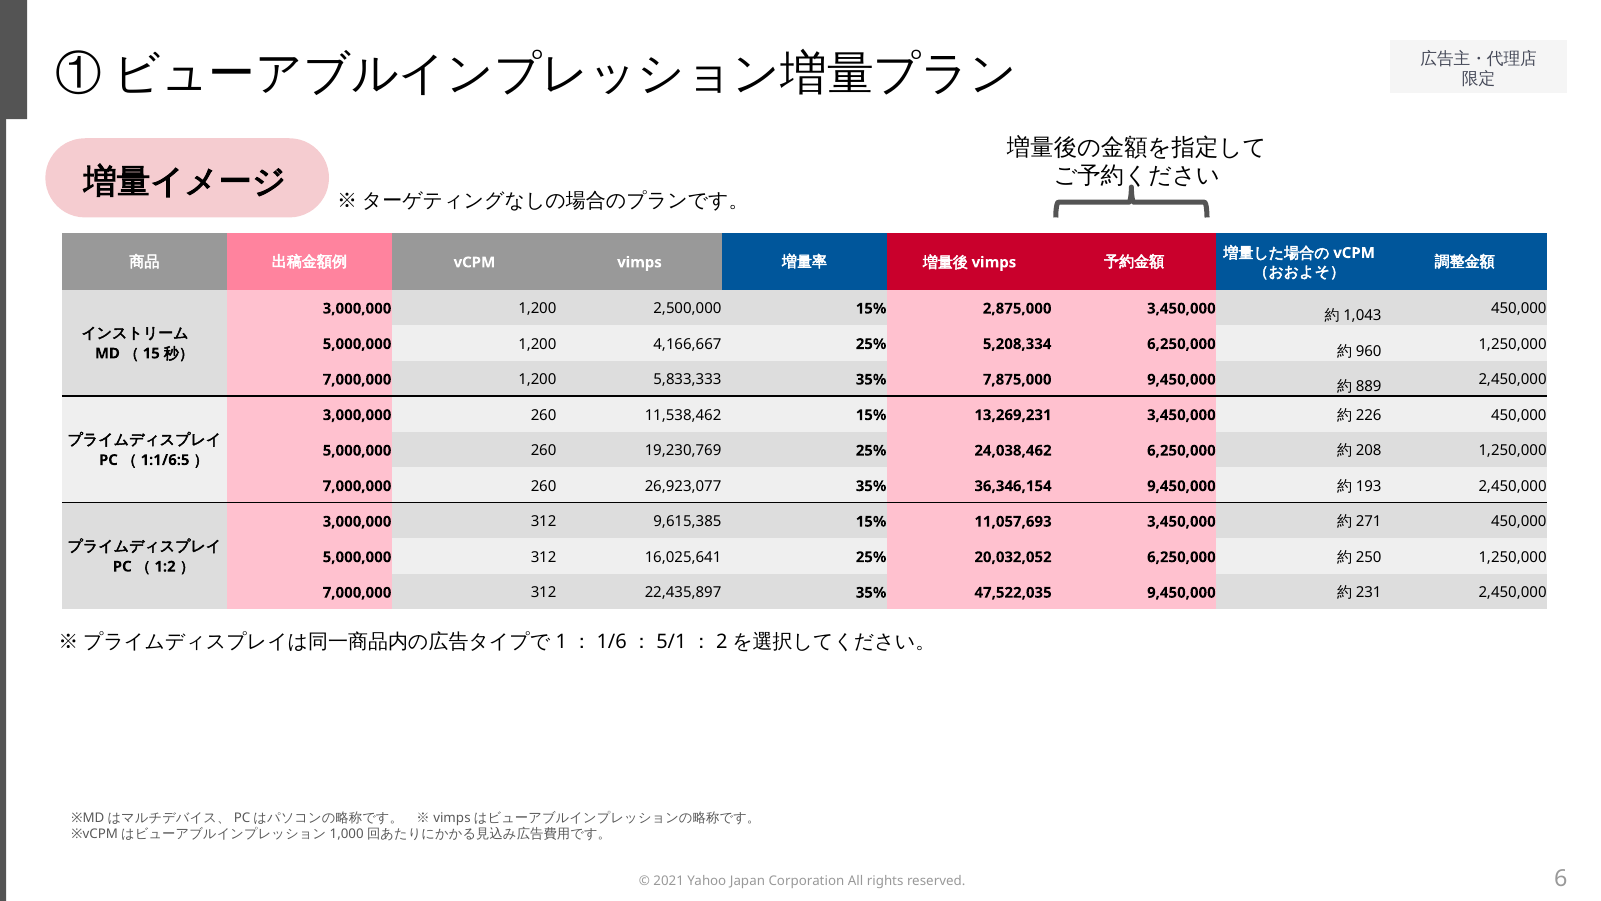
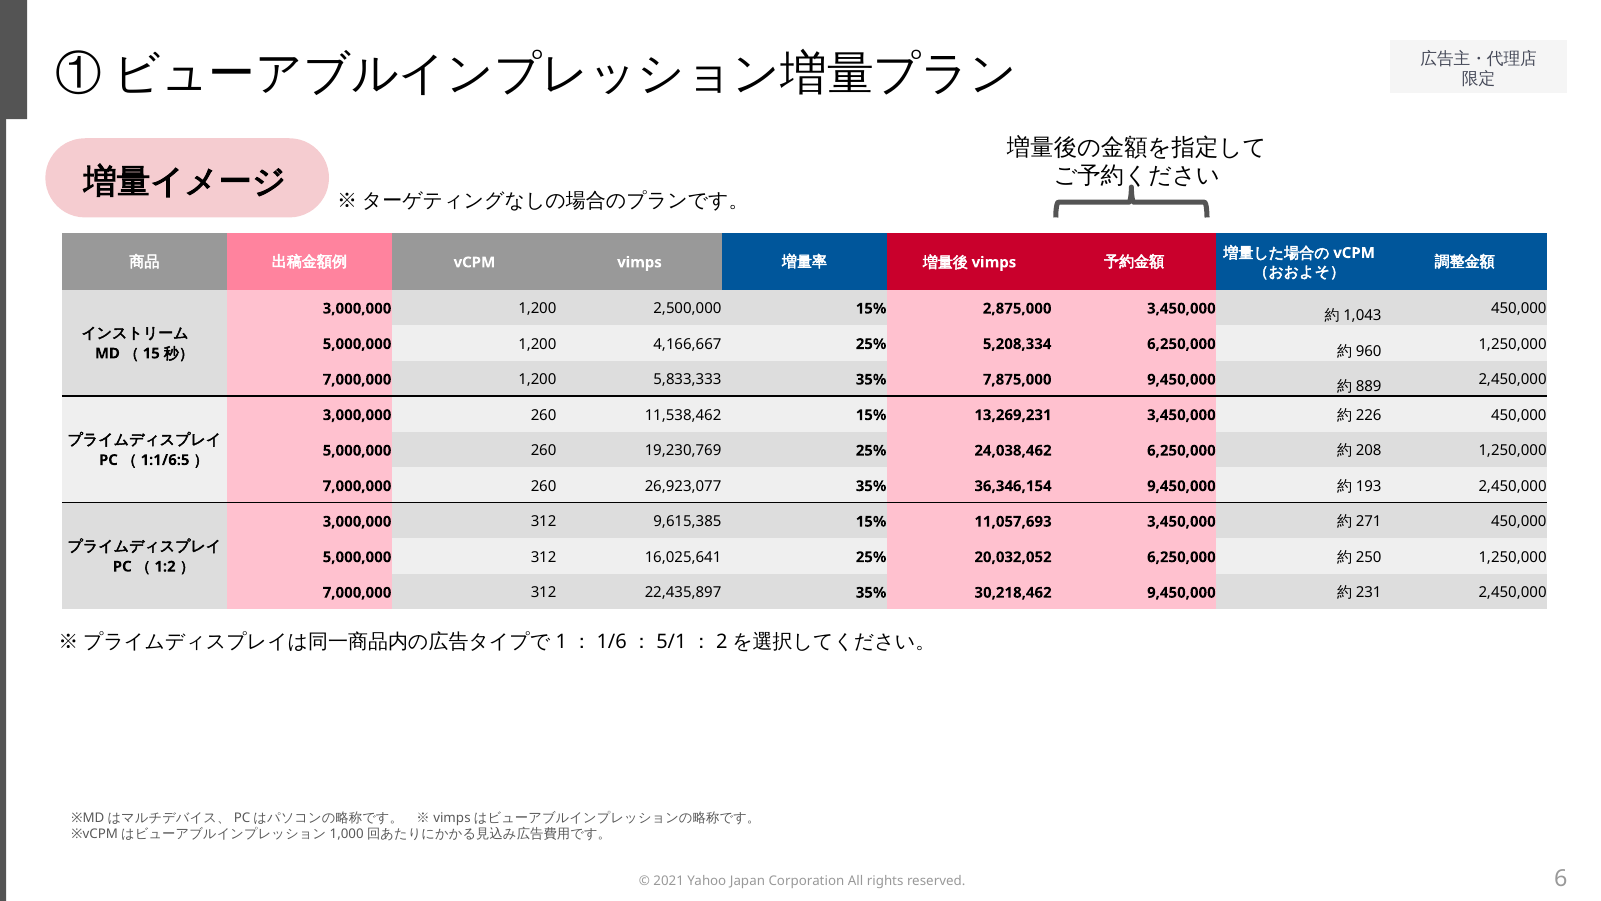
47,522,035: 47,522,035 -> 30,218,462
